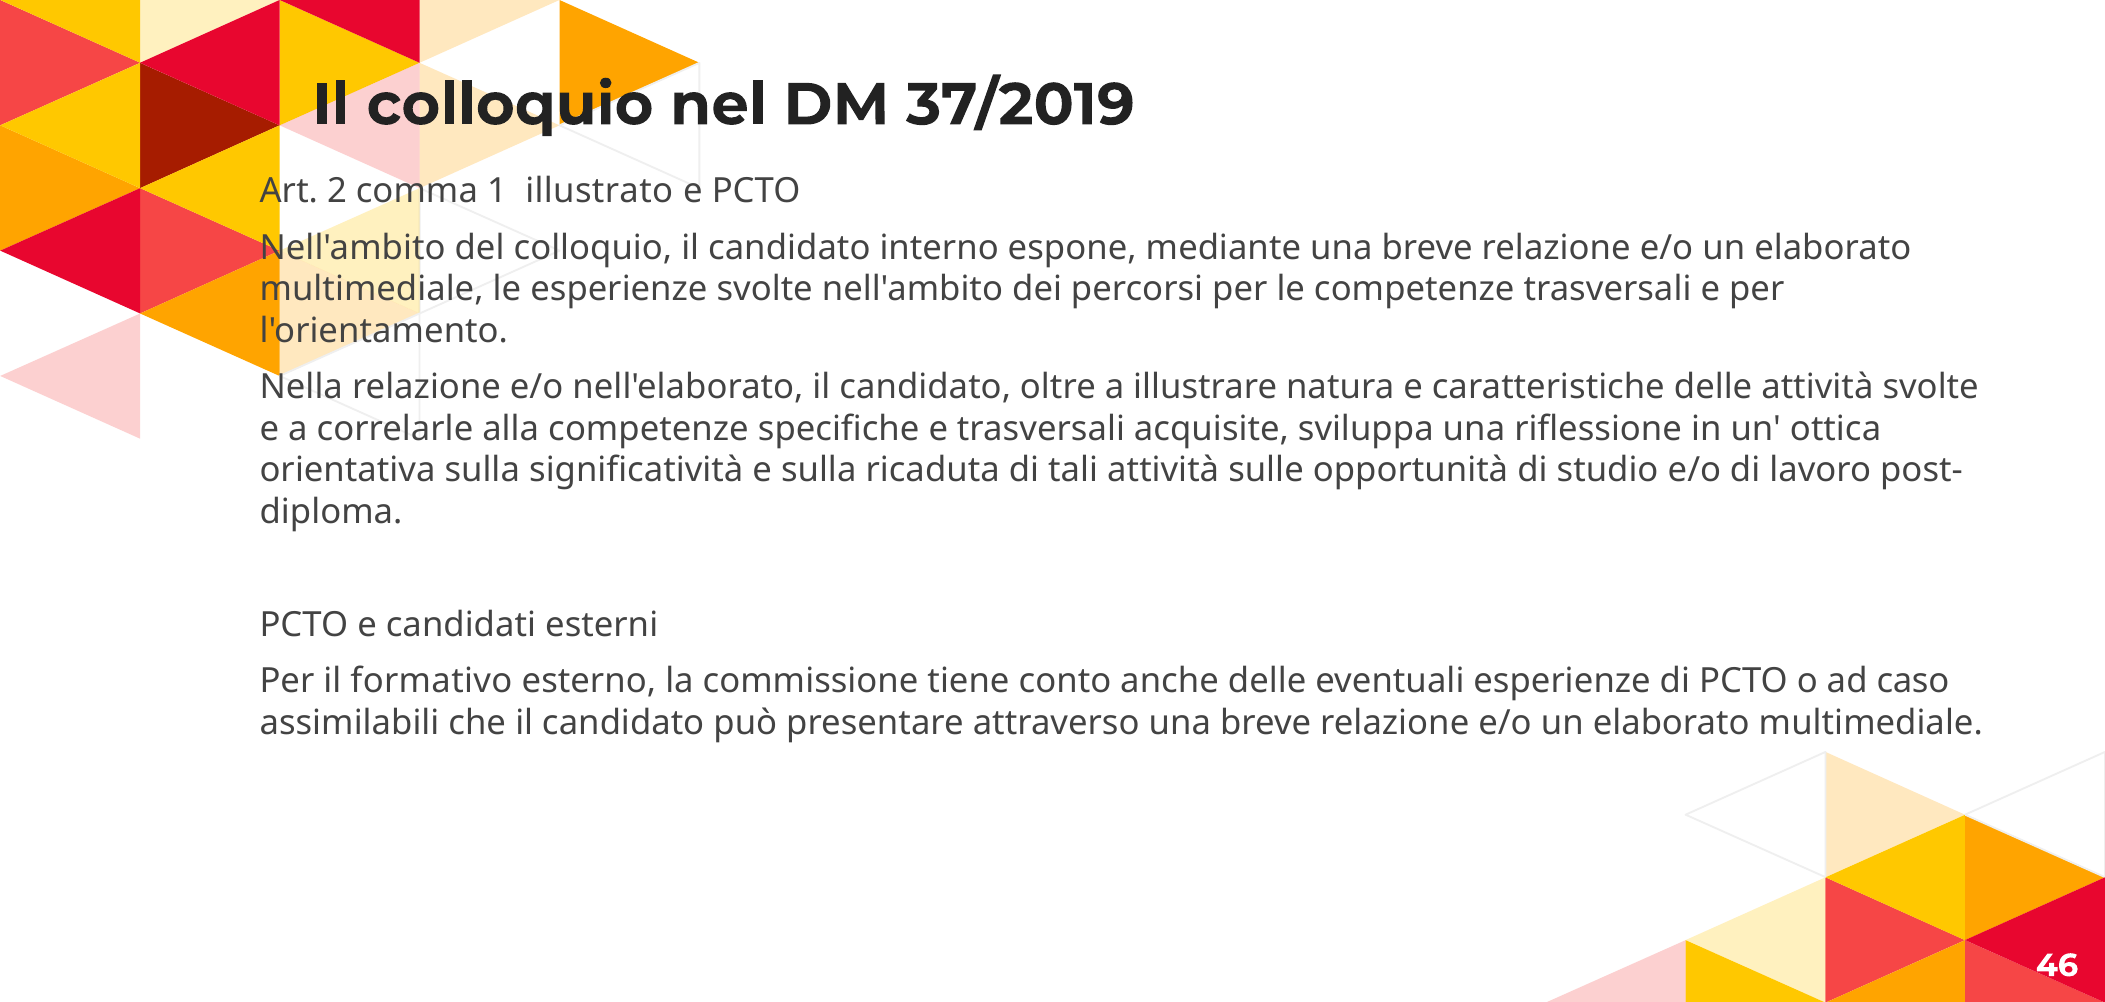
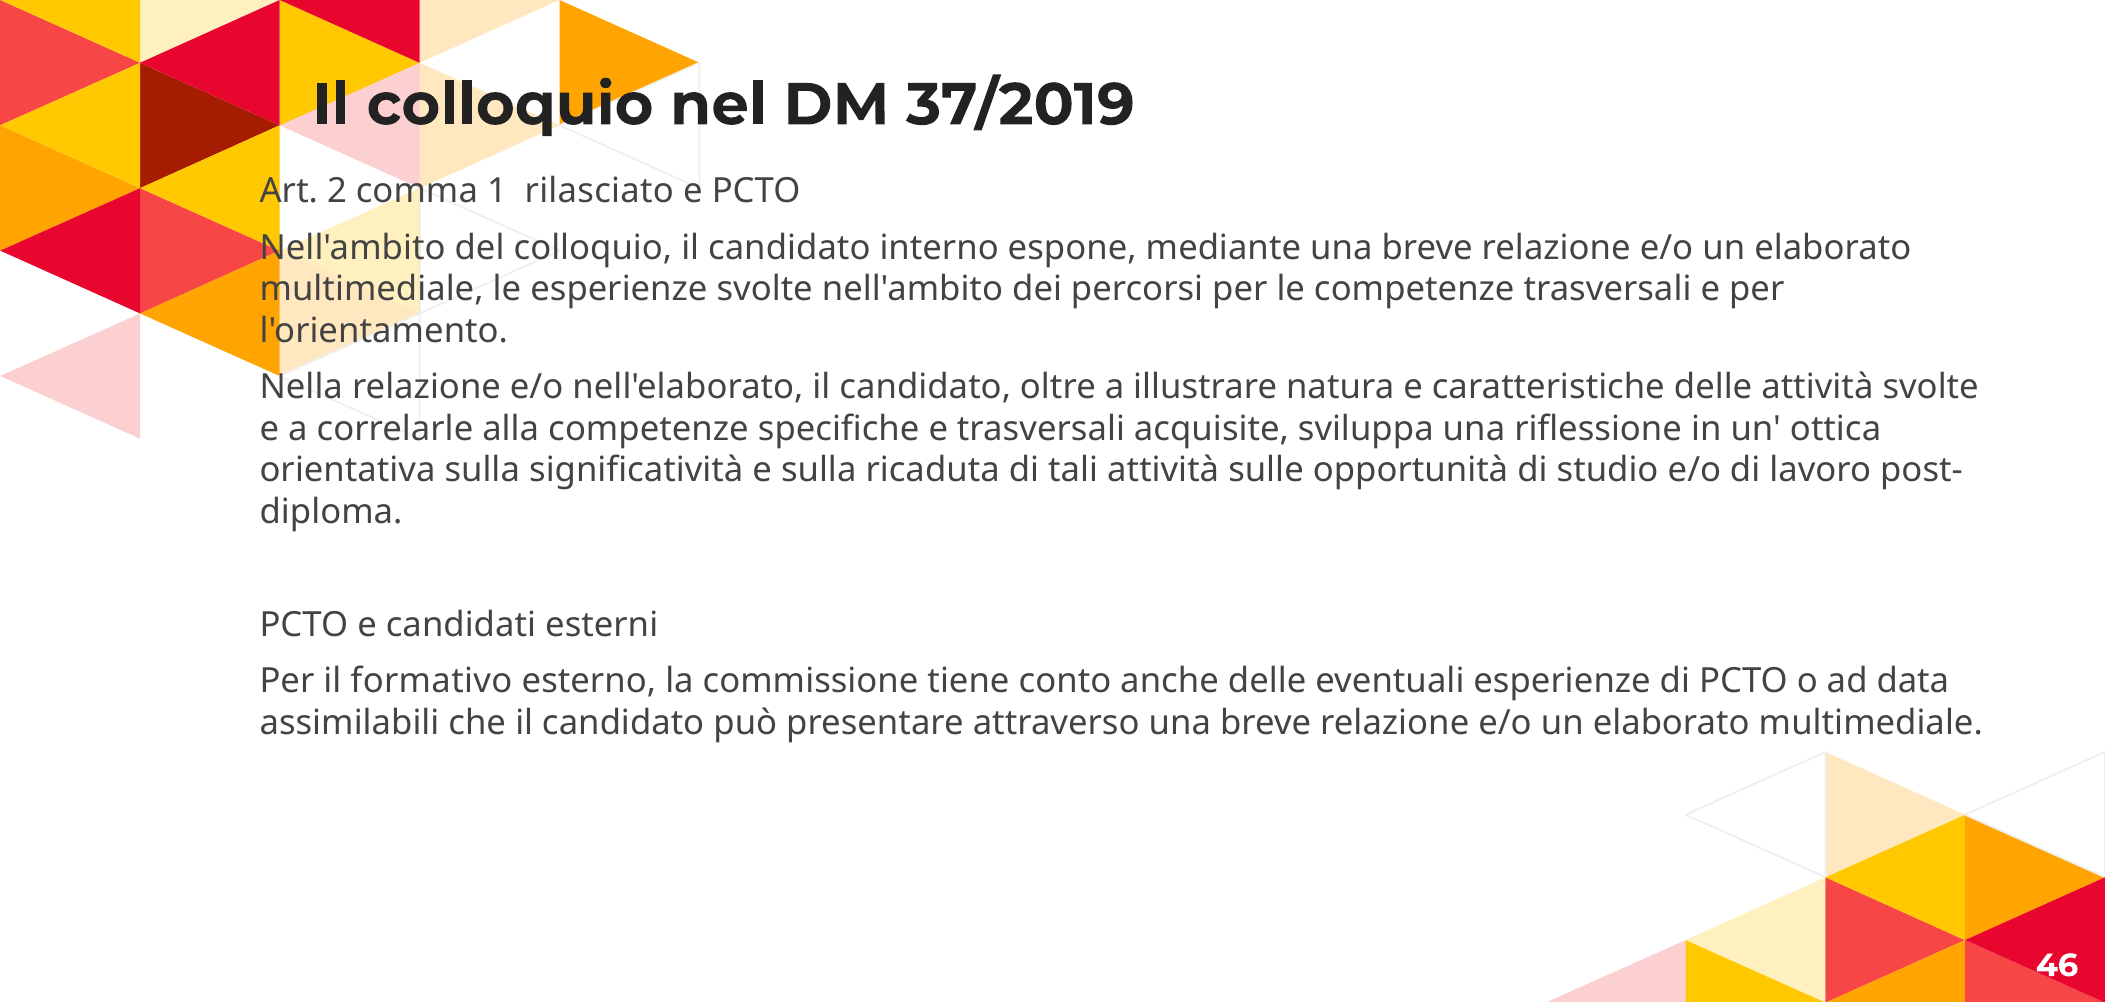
illustrato: illustrato -> rilasciato
caso: caso -> data
